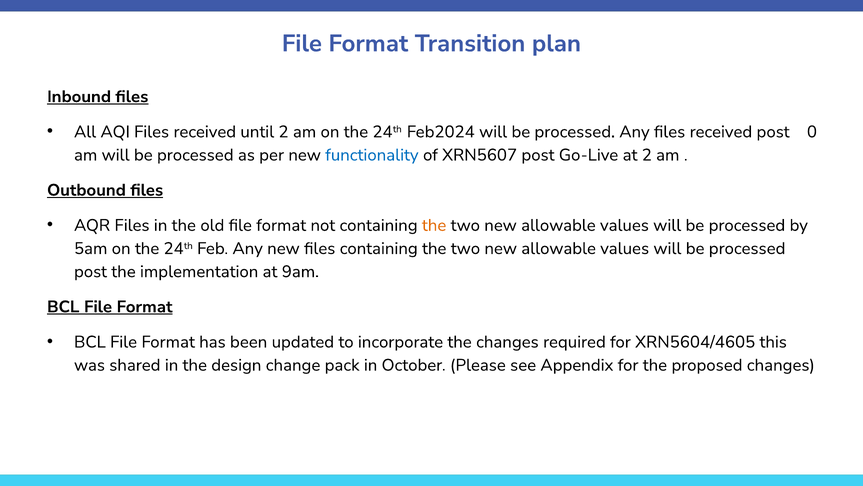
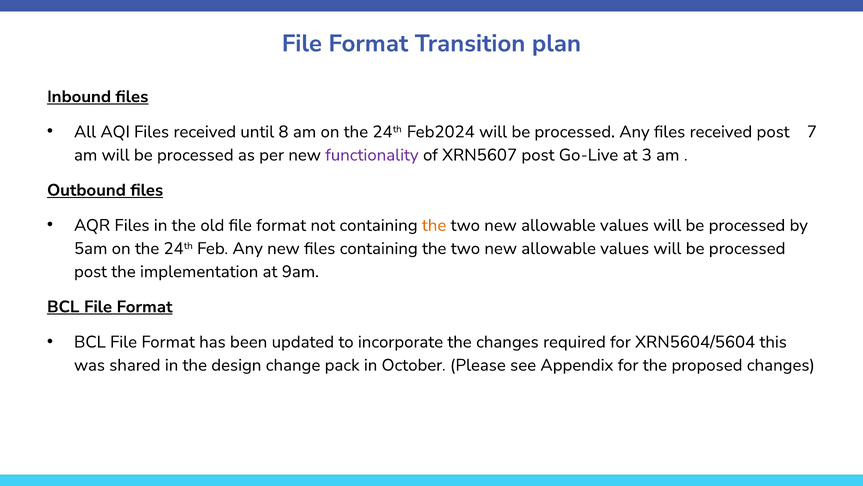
until 2: 2 -> 8
0: 0 -> 7
functionality colour: blue -> purple
at 2: 2 -> 3
XRN5604/4605: XRN5604/4605 -> XRN5604/5604
